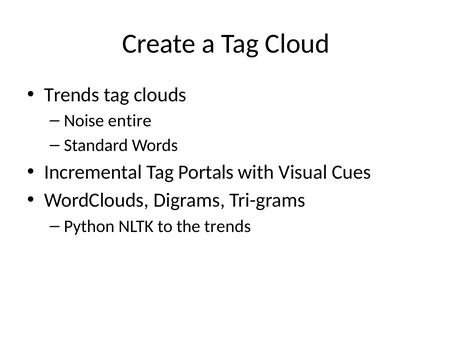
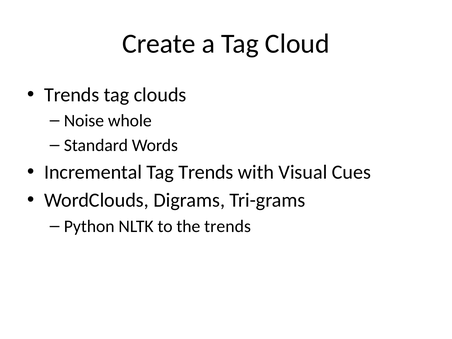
entire: entire -> whole
Tag Portals: Portals -> Trends
